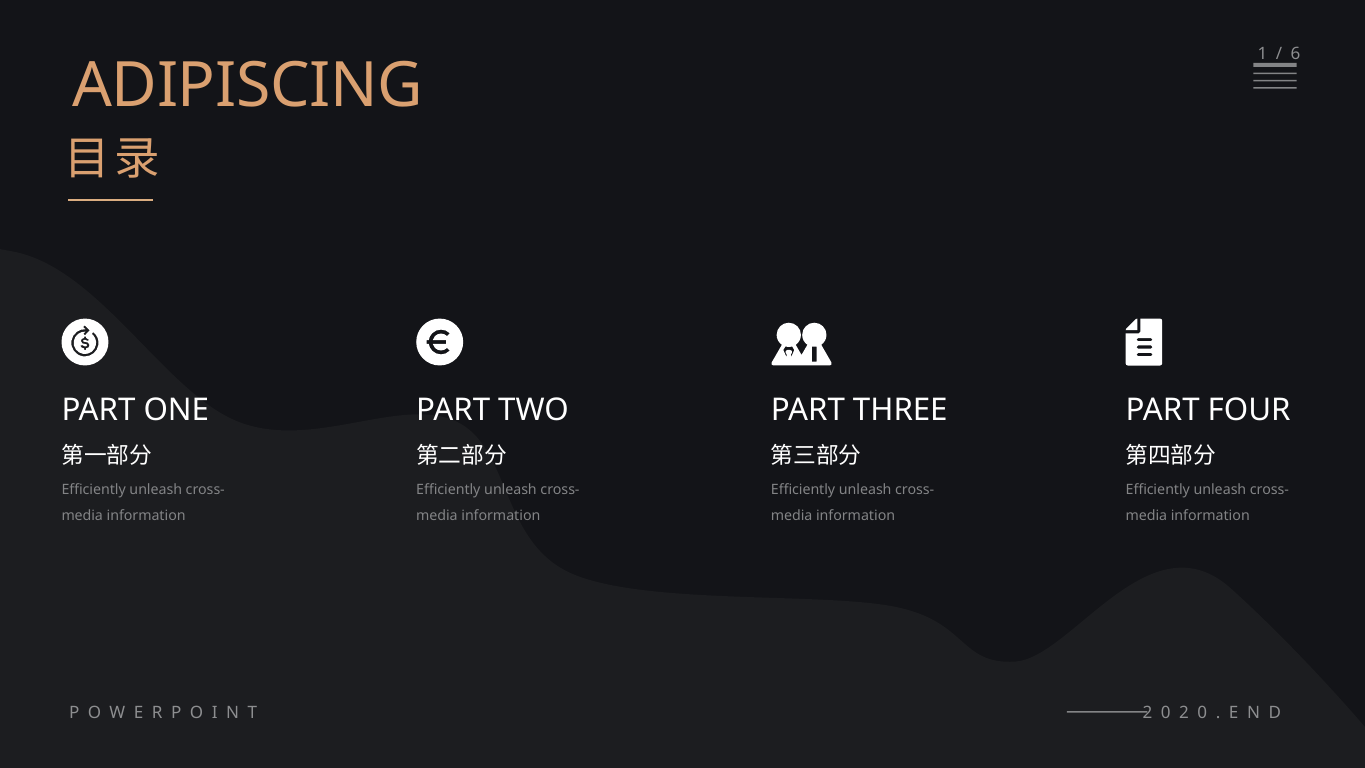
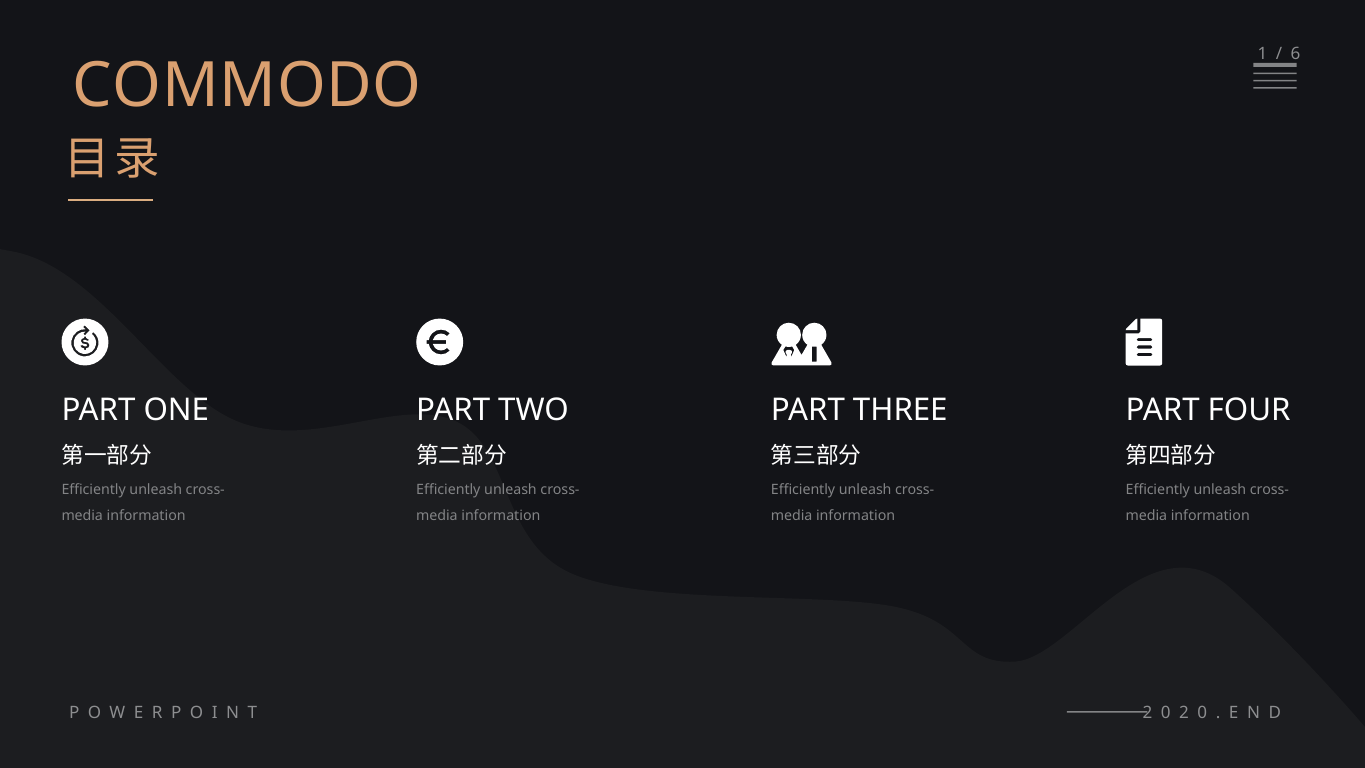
ADIPISCING: ADIPISCING -> COMMODO
